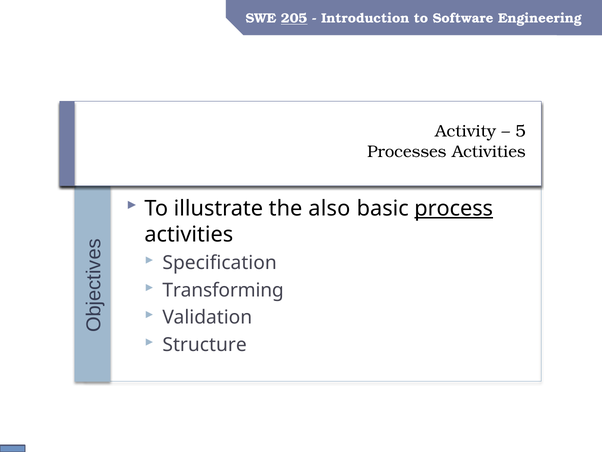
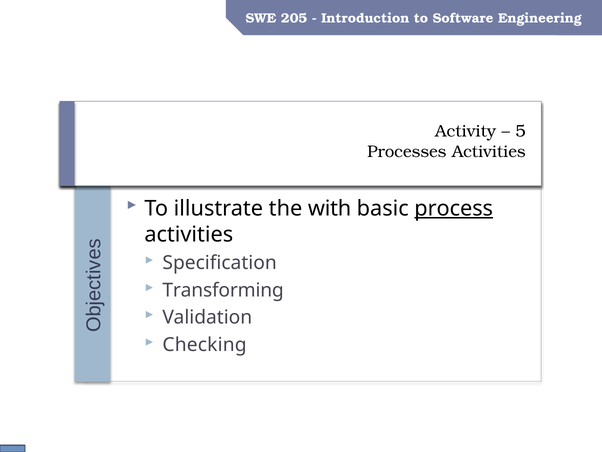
205 underline: present -> none
also: also -> with
Structure: Structure -> Checking
